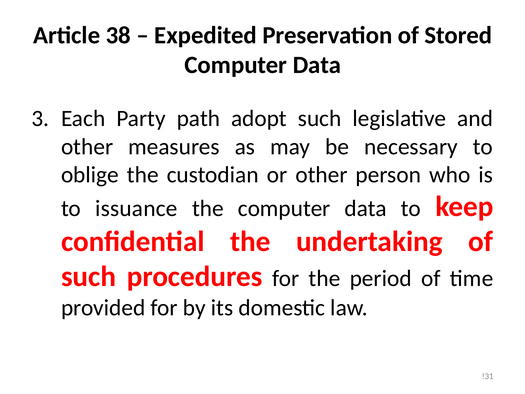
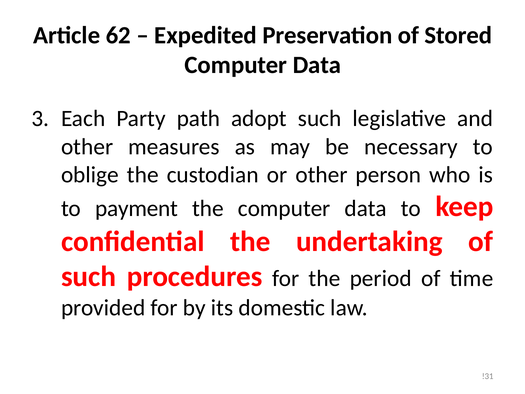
38: 38 -> 62
issuance: issuance -> payment
